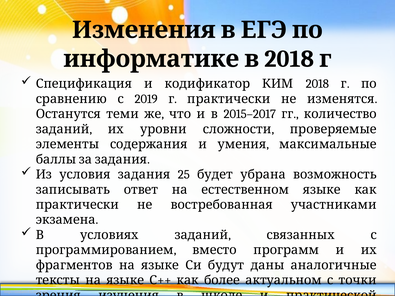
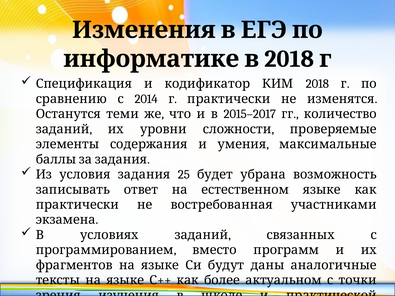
2019: 2019 -> 2014
